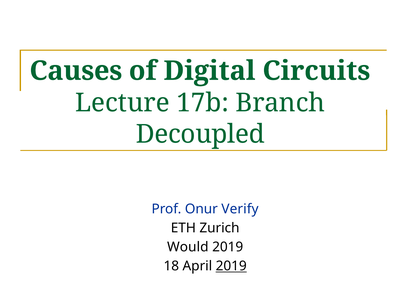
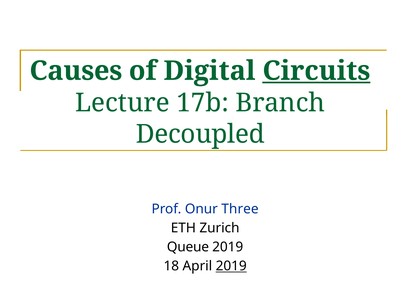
Circuits underline: none -> present
Verify: Verify -> Three
Would: Would -> Queue
